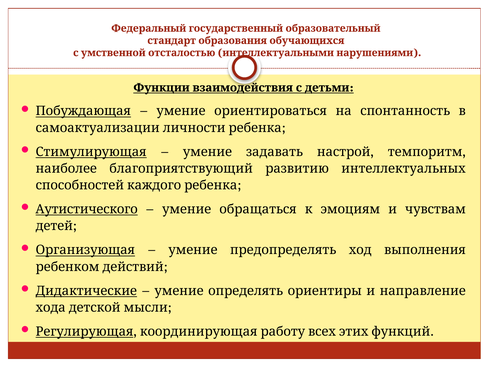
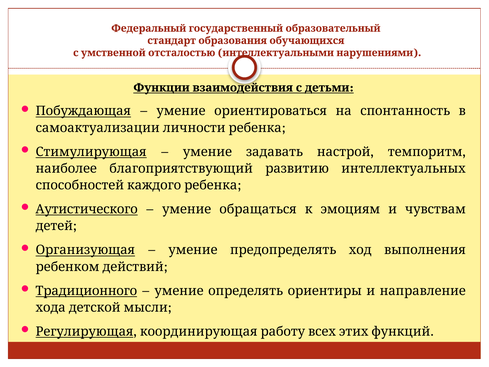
Дидактические: Дидактические -> Традиционного
